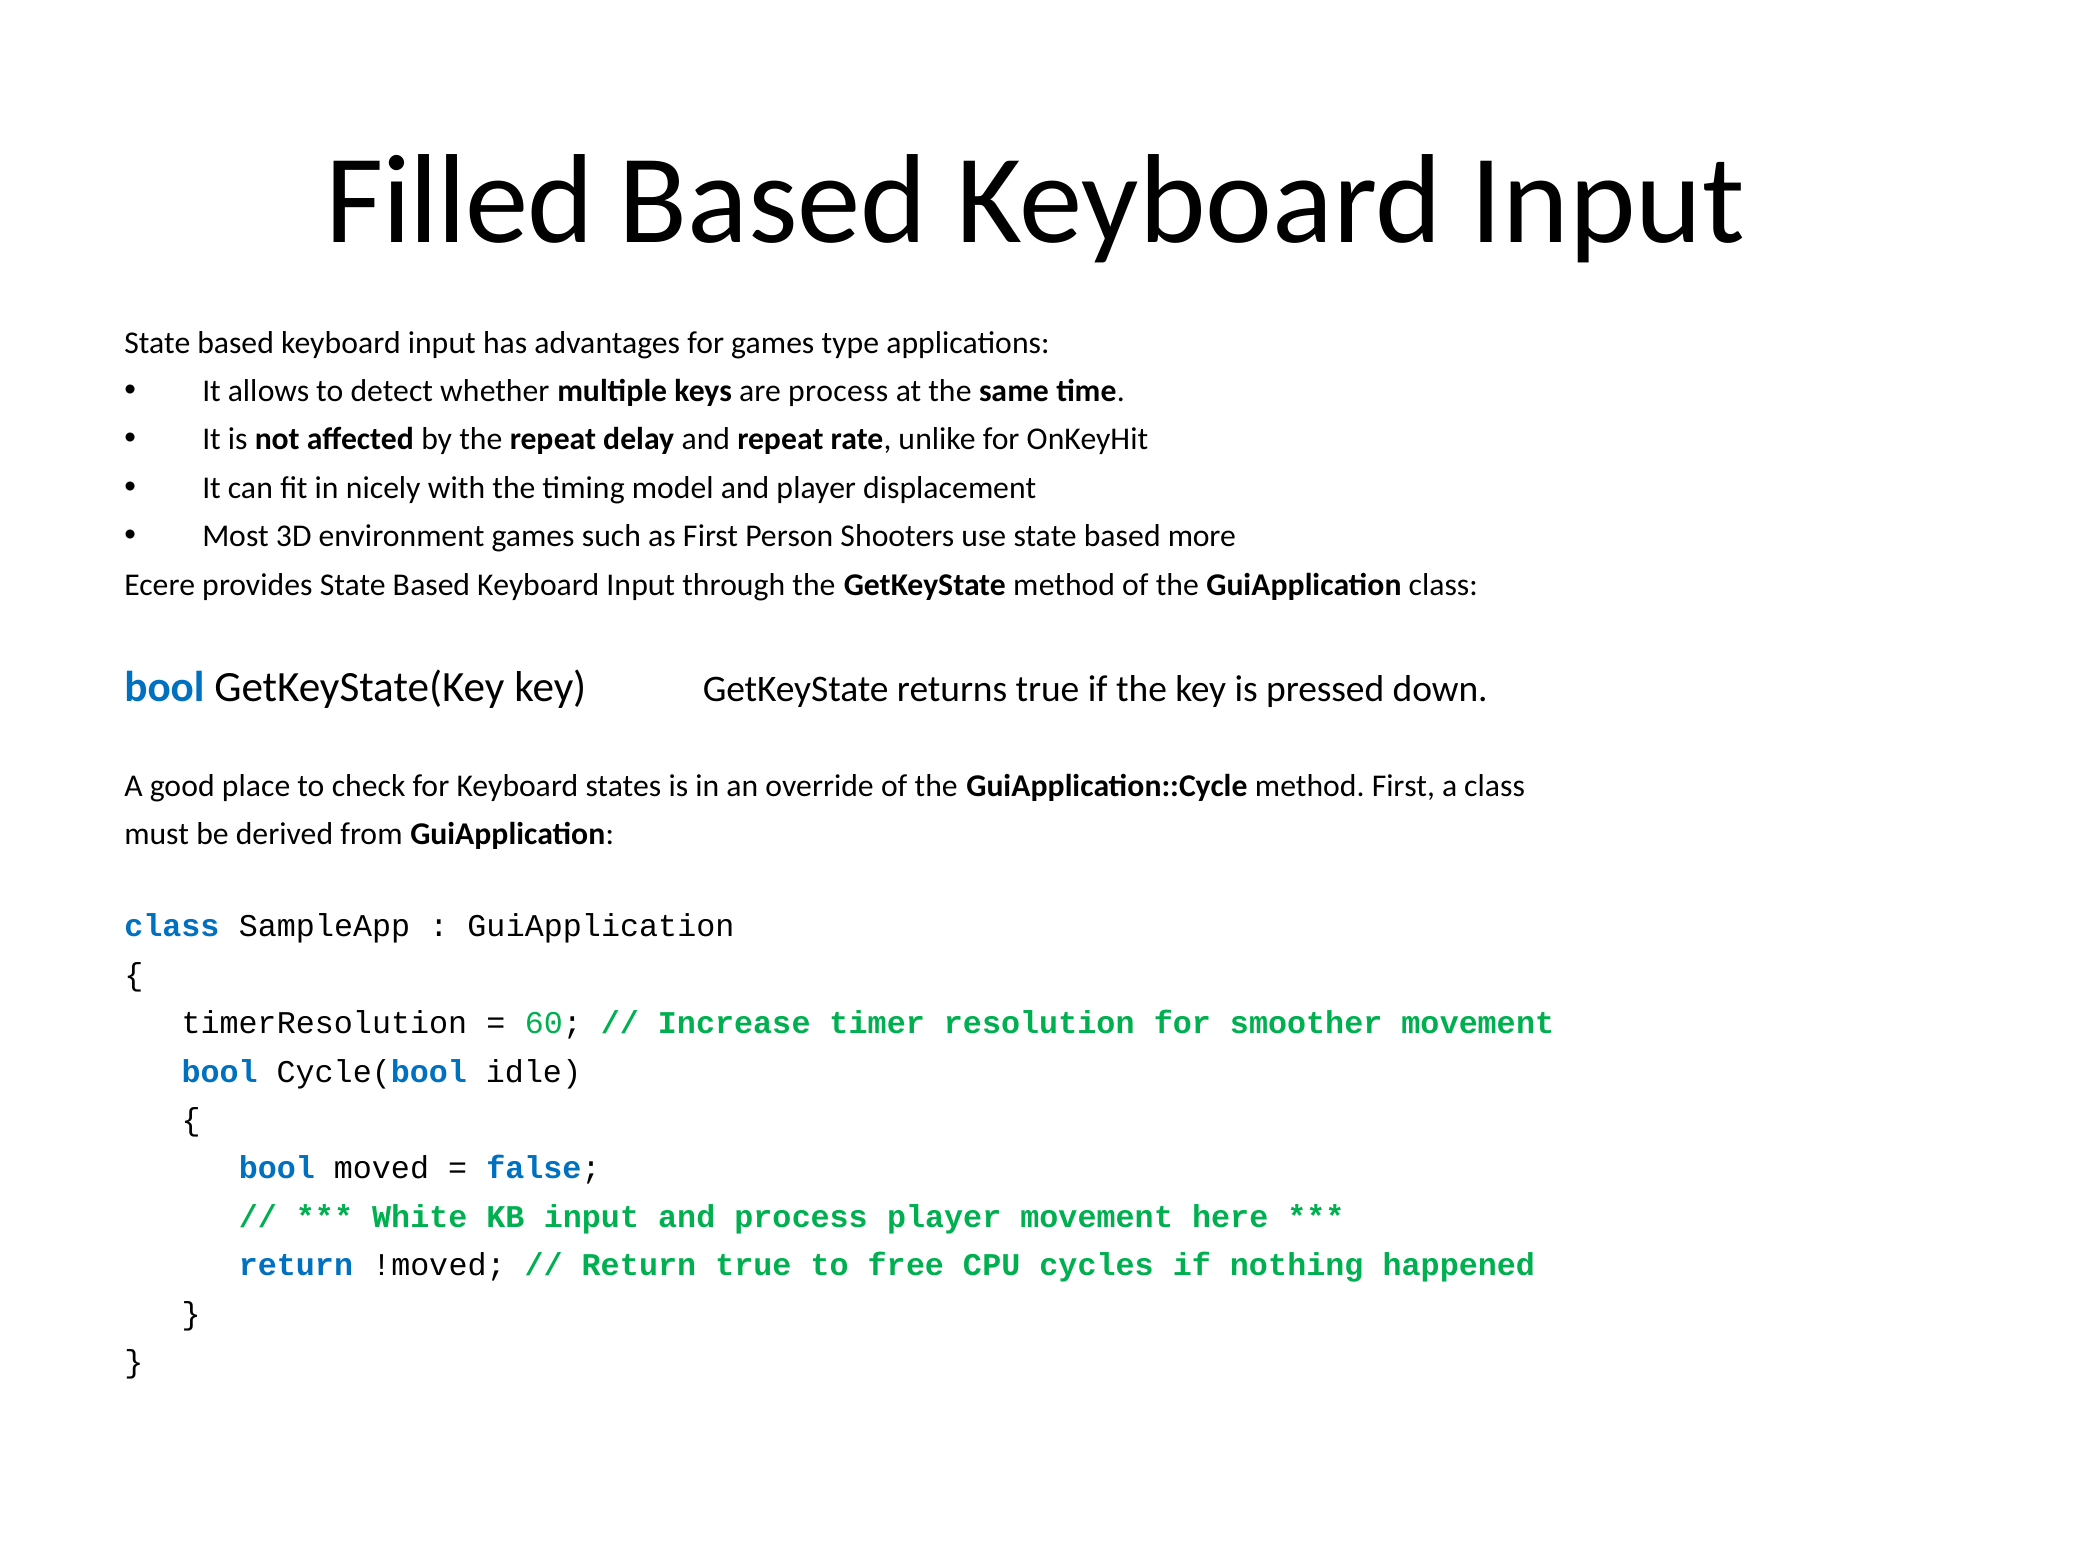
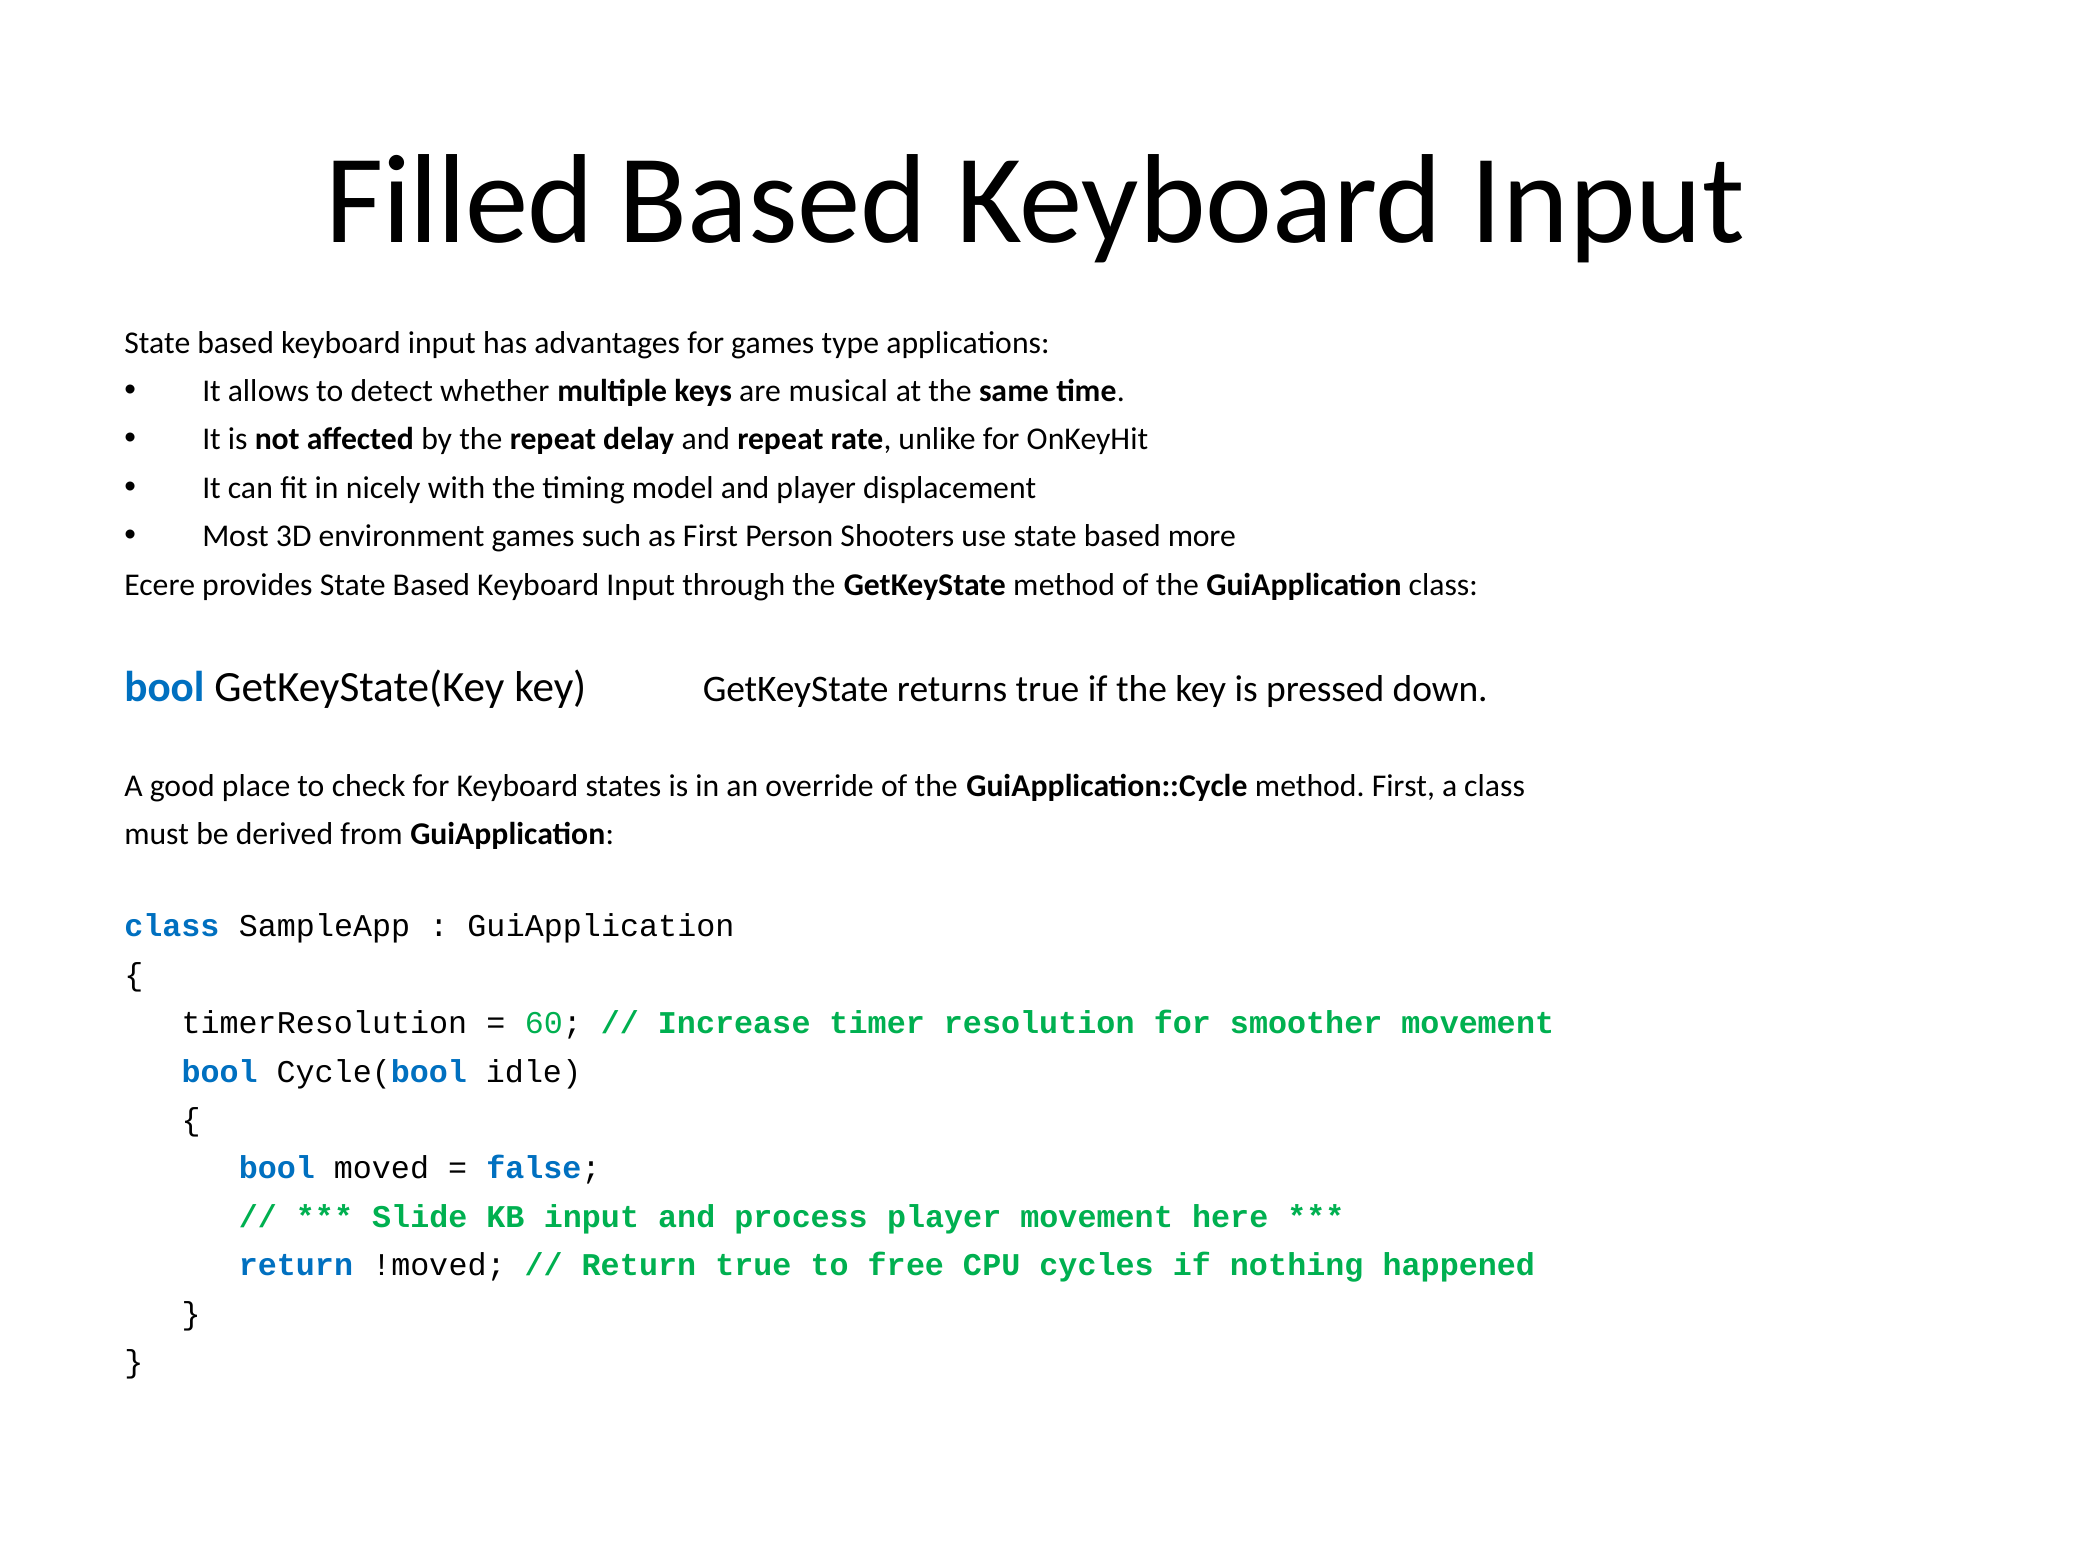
are process: process -> musical
White: White -> Slide
